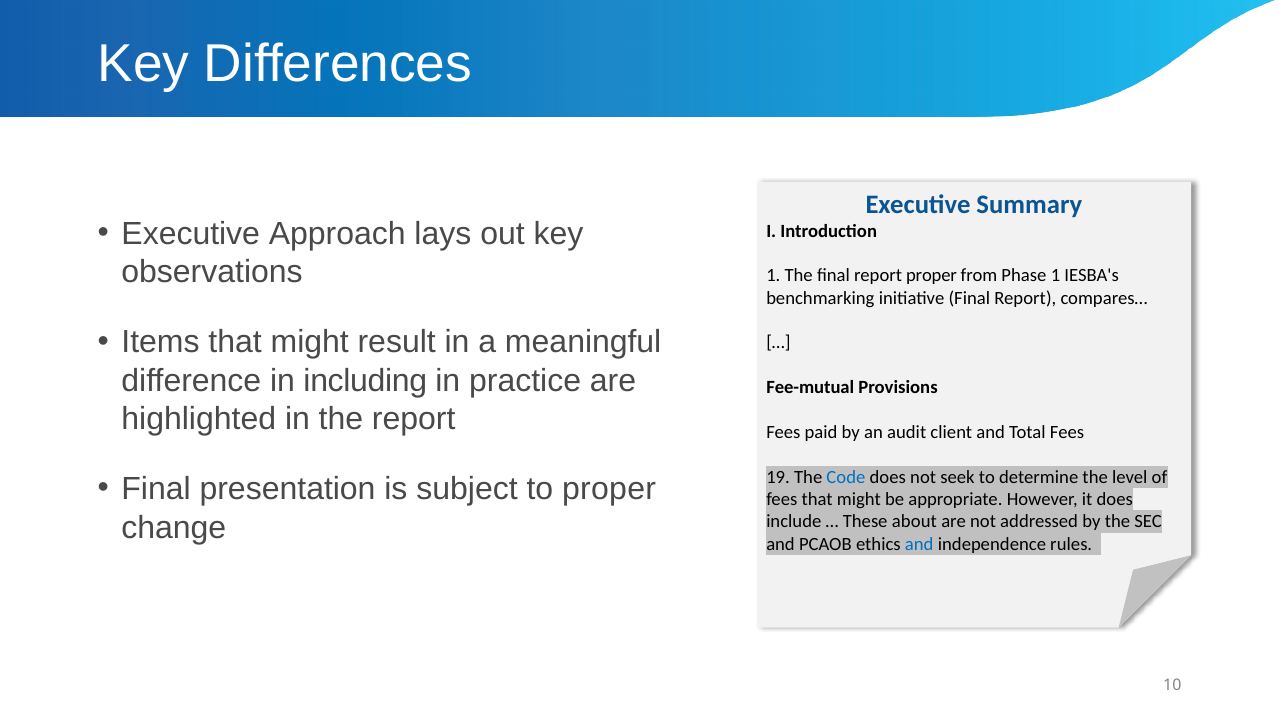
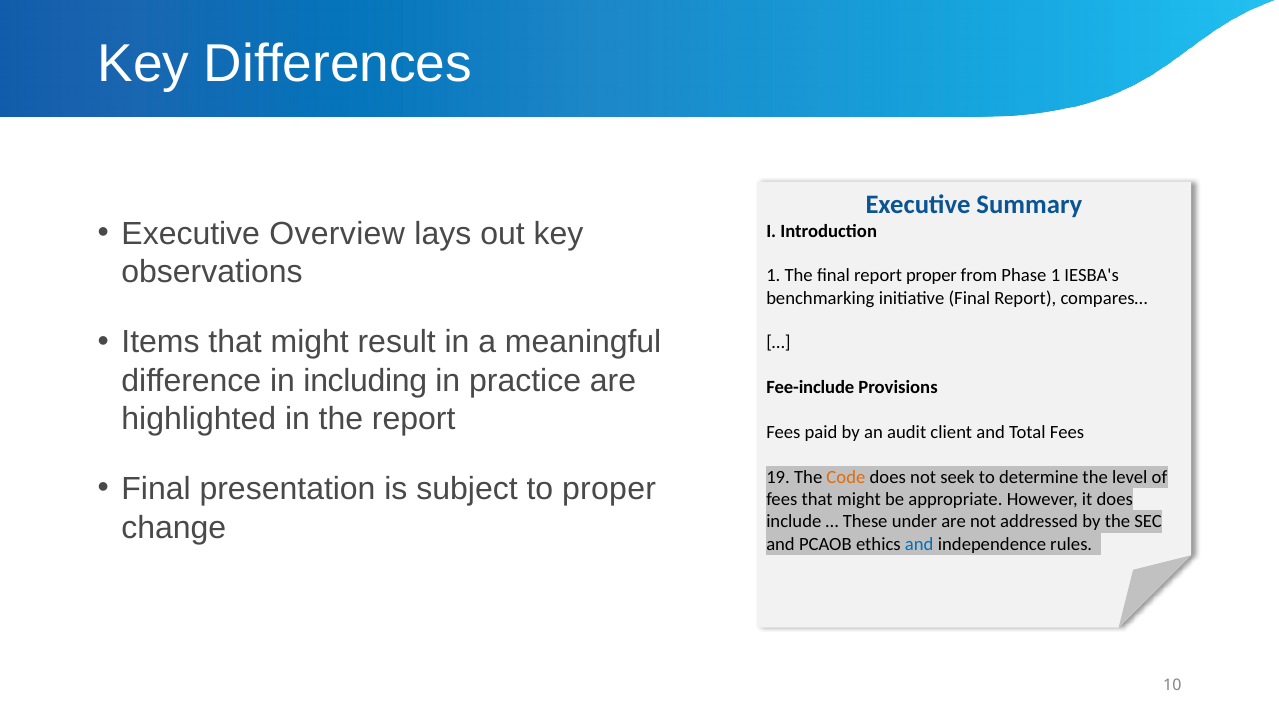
Approach: Approach -> Overview
Fee-mutual: Fee-mutual -> Fee-include
Code colour: blue -> orange
about: about -> under
